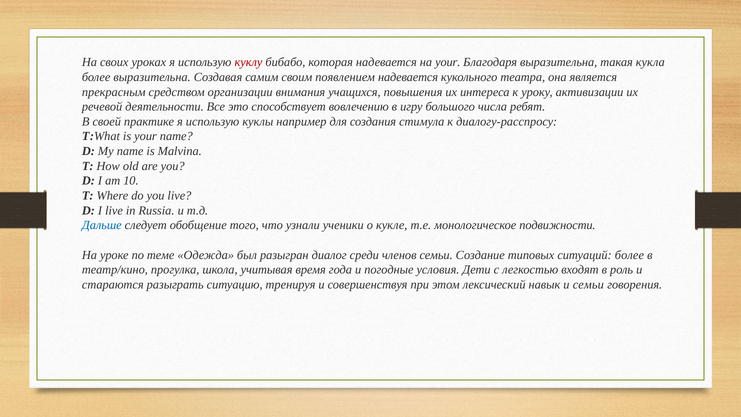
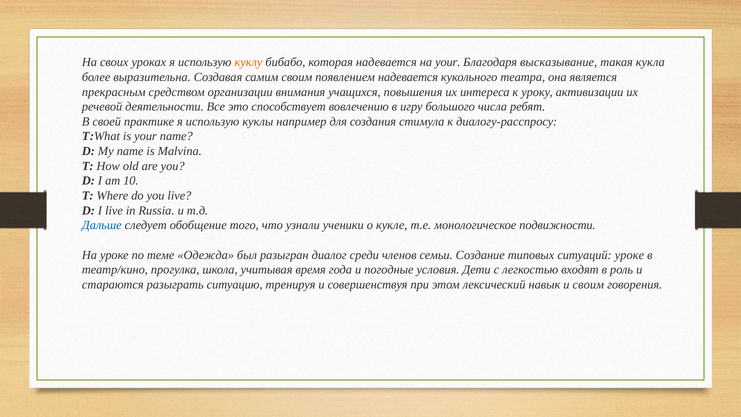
куклу colour: red -> orange
Благодаря выразительна: выразительна -> высказывание
ситуаций более: более -> уроке
и семьи: семьи -> своим
